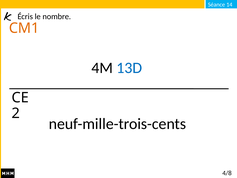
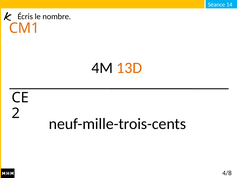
13D colour: blue -> orange
